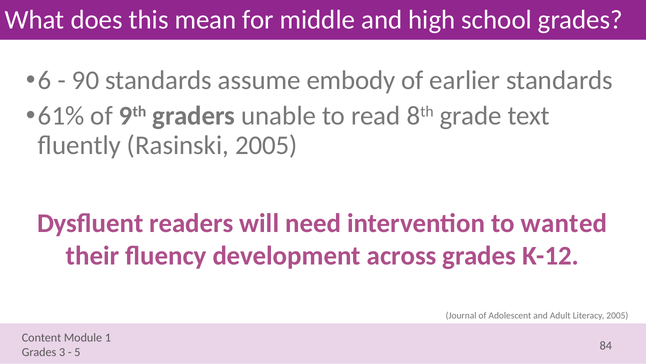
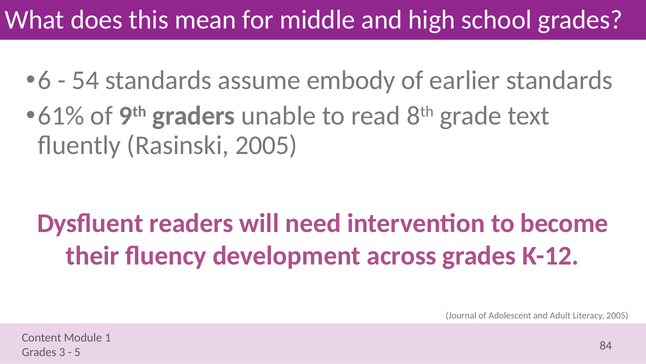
90: 90 -> 54
wanted: wanted -> become
